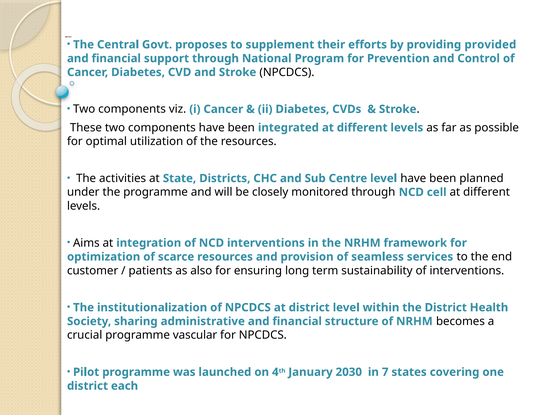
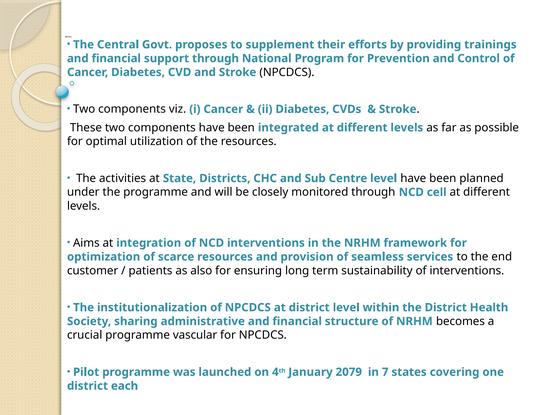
provided: provided -> trainings
2030: 2030 -> 2079
